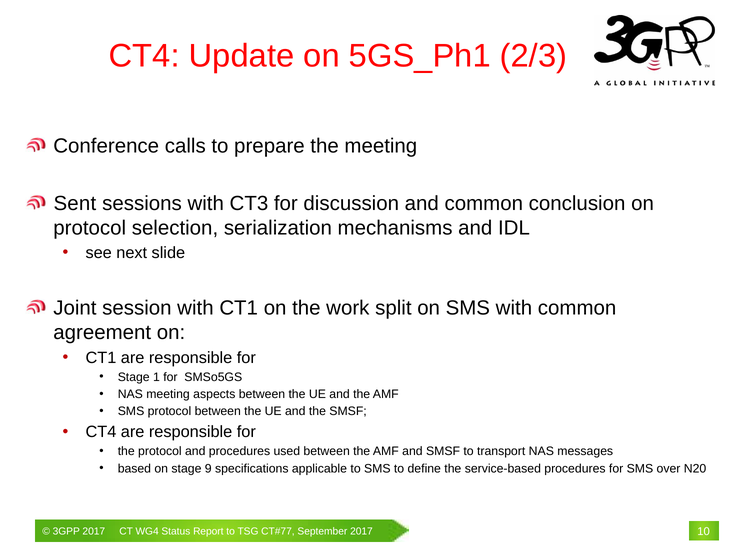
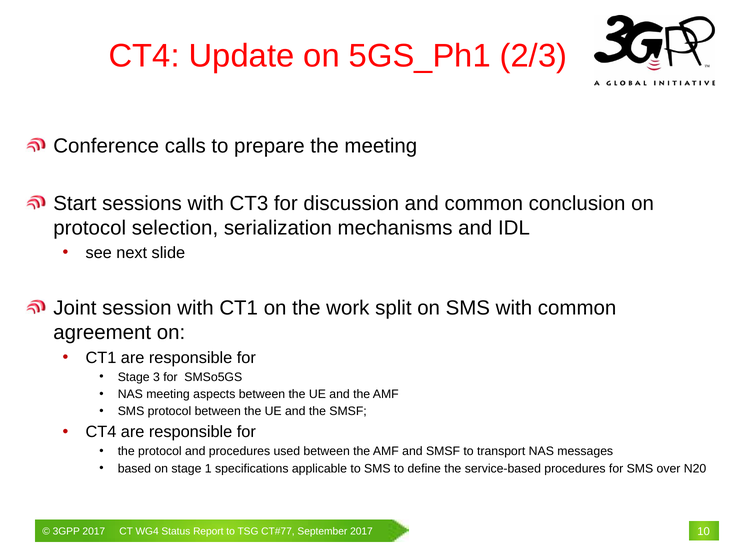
Sent: Sent -> Start
1: 1 -> 3
9: 9 -> 1
